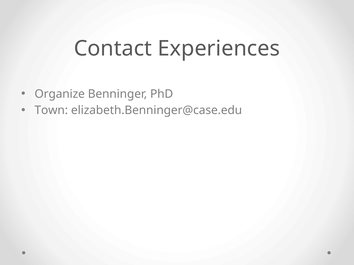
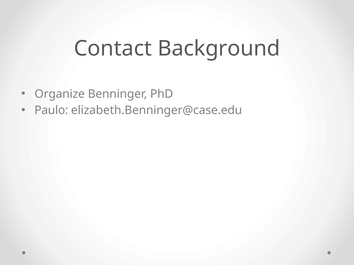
Experiences: Experiences -> Background
Town: Town -> Paulo
